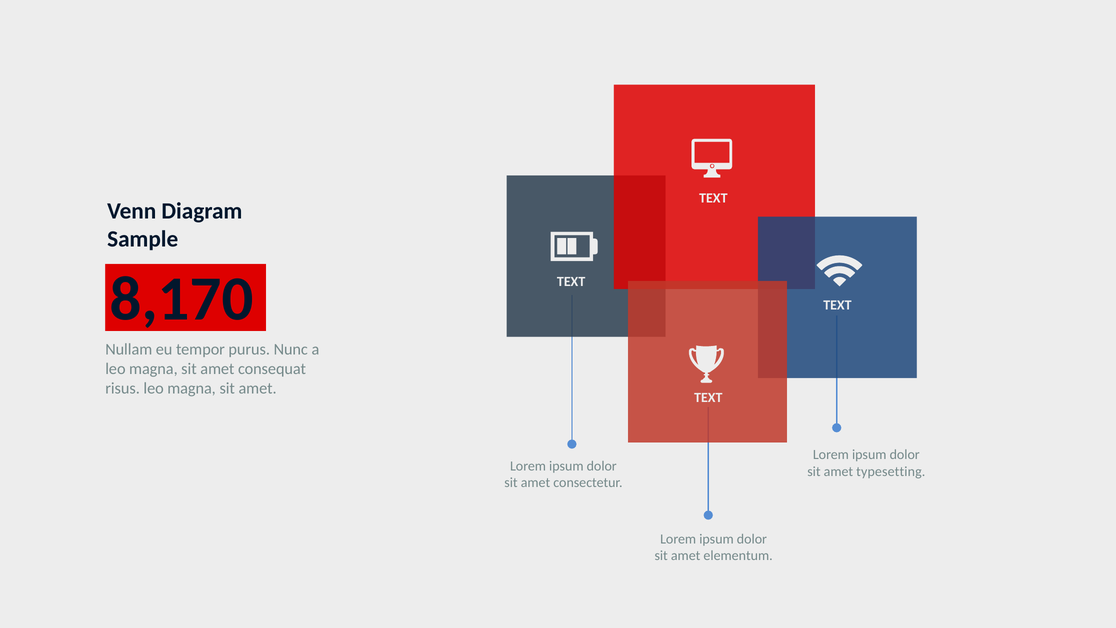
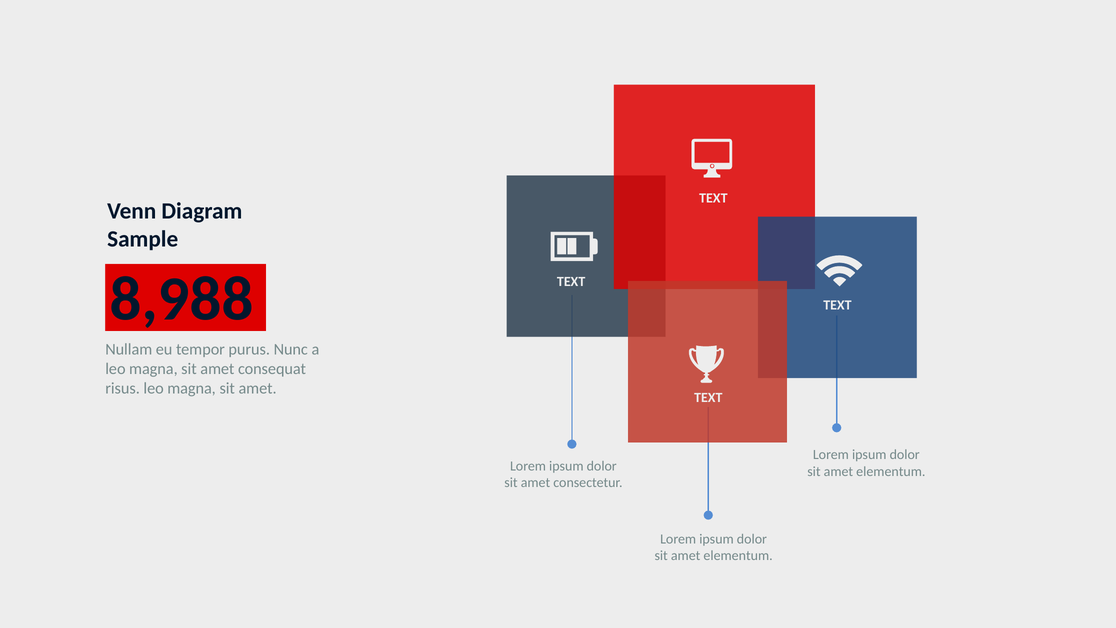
8,170: 8,170 -> 8,988
typesetting at (891, 471): typesetting -> elementum
